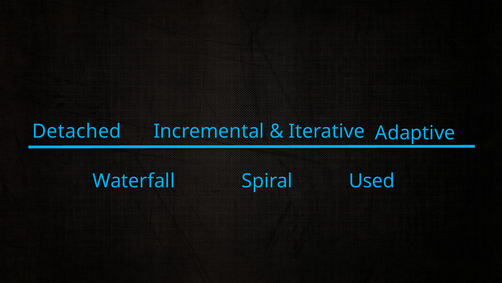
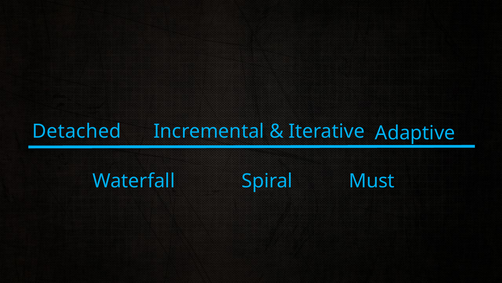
Used: Used -> Must
